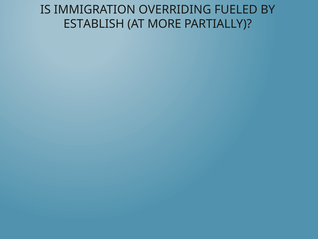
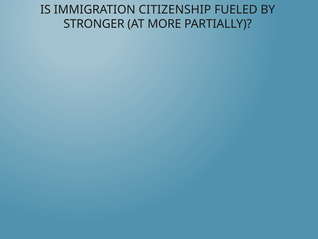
OVERRIDING: OVERRIDING -> CITIZENSHIP
ESTABLISH: ESTABLISH -> STRONGER
